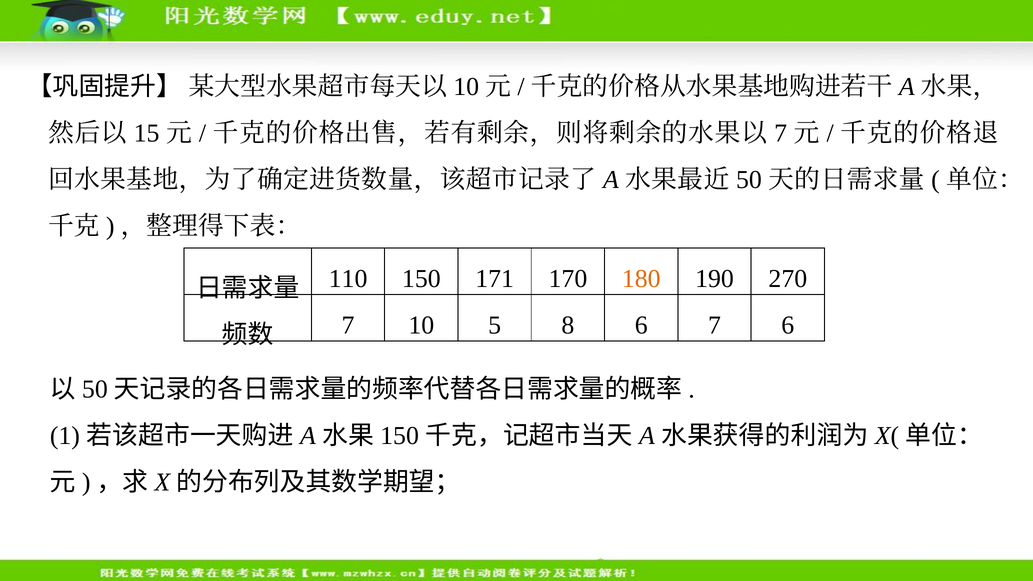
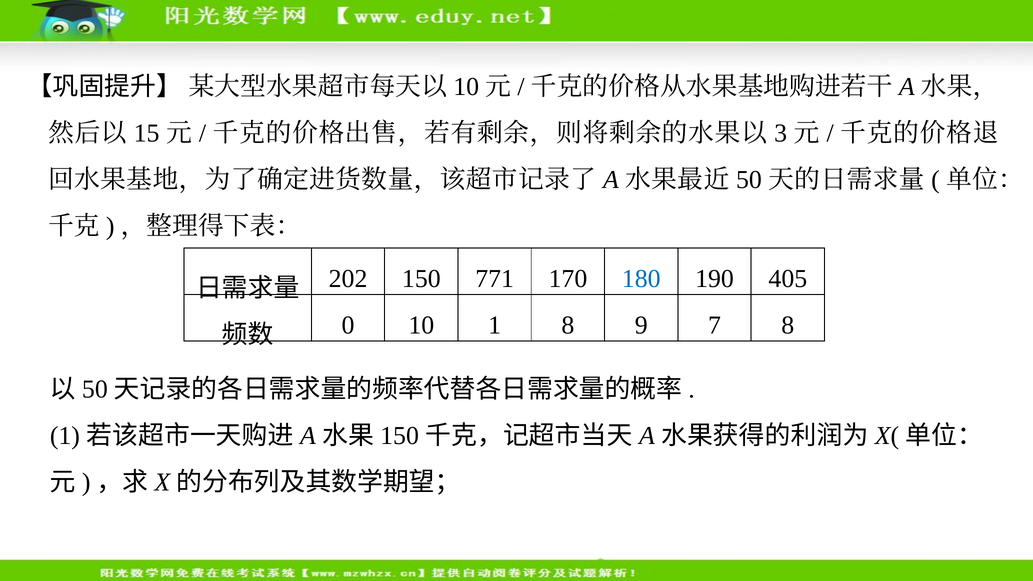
7 at (781, 133): 7 -> 3
110: 110 -> 202
171: 171 -> 771
180 colour: orange -> blue
270: 270 -> 405
7 at (348, 325): 7 -> 0
5: 5 -> 1
8 6: 6 -> 9
7 6: 6 -> 8
